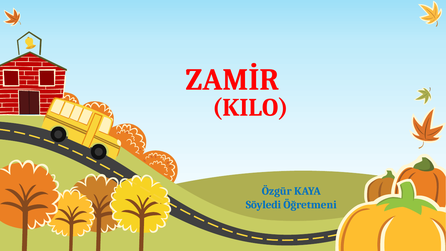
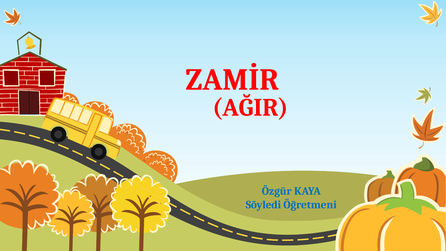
KILO: KILO -> AĞIR
